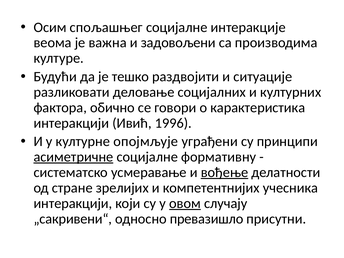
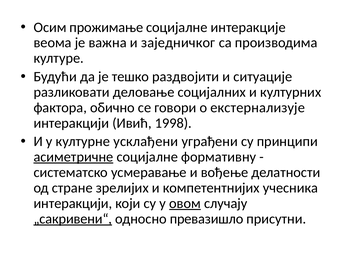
спољашњег: спољашњег -> прожимање
задовољени: задовољени -> заједничког
карактеристика: карактеристика -> екстернализује
1996: 1996 -> 1998
опојмљује: опојмљује -> усклађени
вођење underline: present -> none
„сакривени“ underline: none -> present
